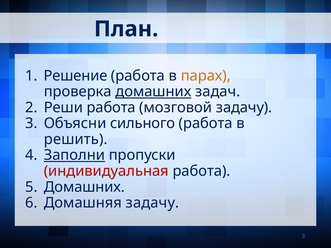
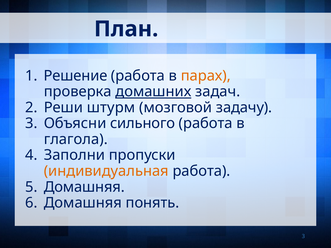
Реши работа: работа -> штурм
решить: решить -> глагола
Заполни underline: present -> none
индивидуальная colour: red -> orange
Домашних at (84, 187): Домашних -> Домашняя
Домашняя задачу: задачу -> понять
